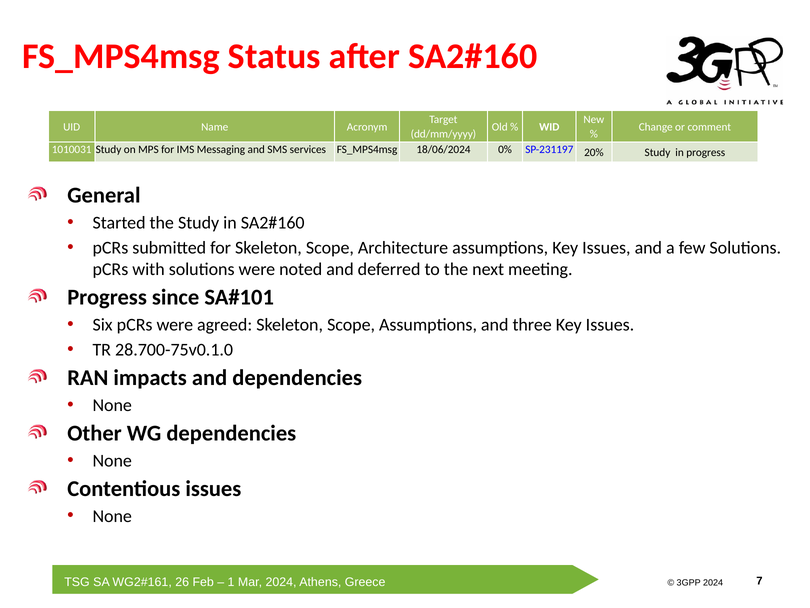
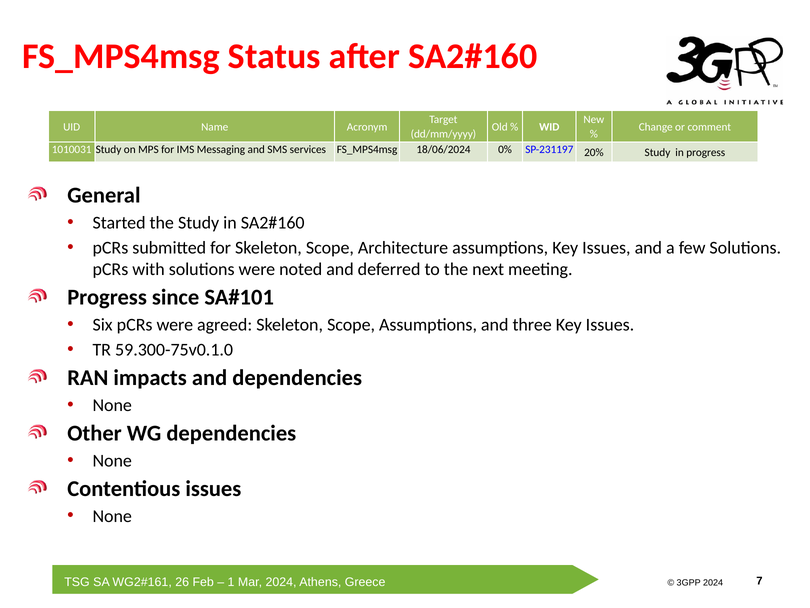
28.700-75v0.1.0: 28.700-75v0.1.0 -> 59.300-75v0.1.0
